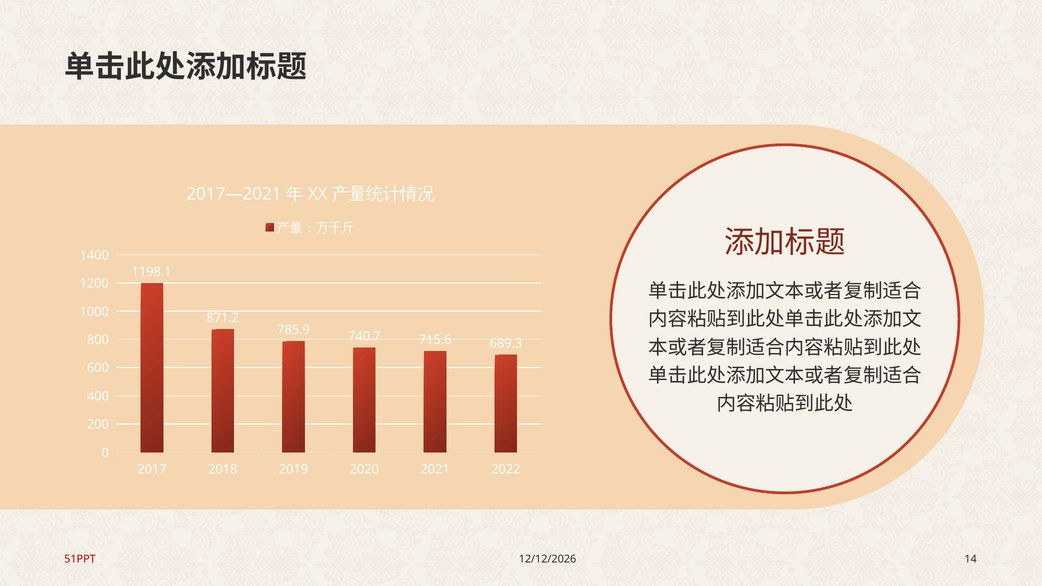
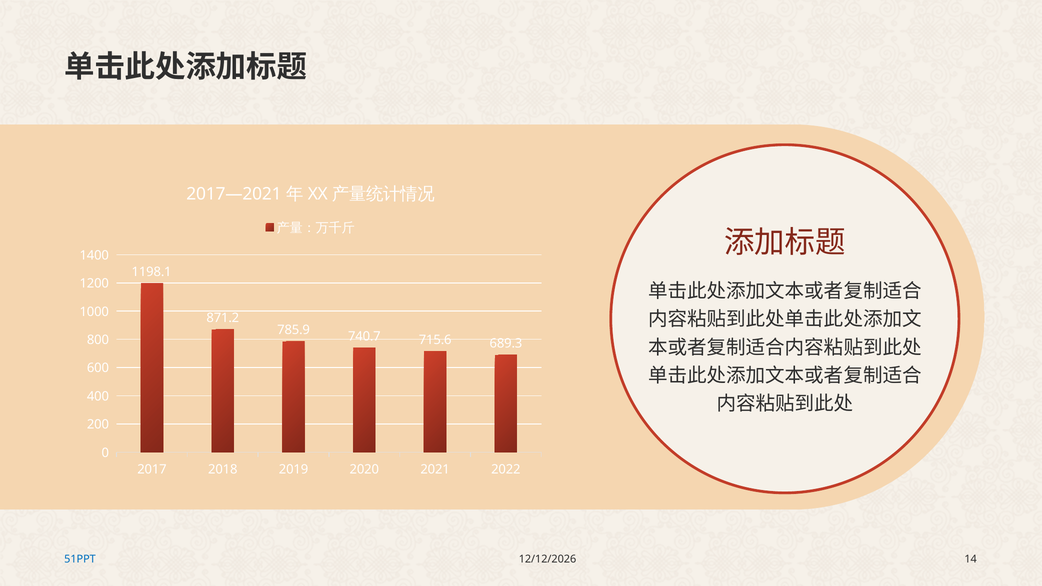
51PPT colour: red -> blue
